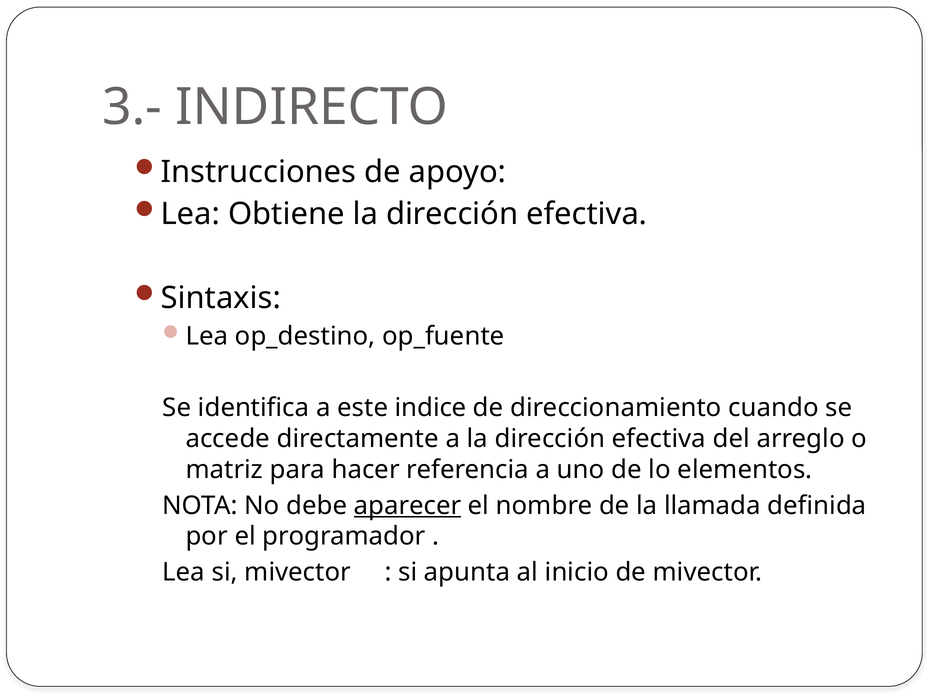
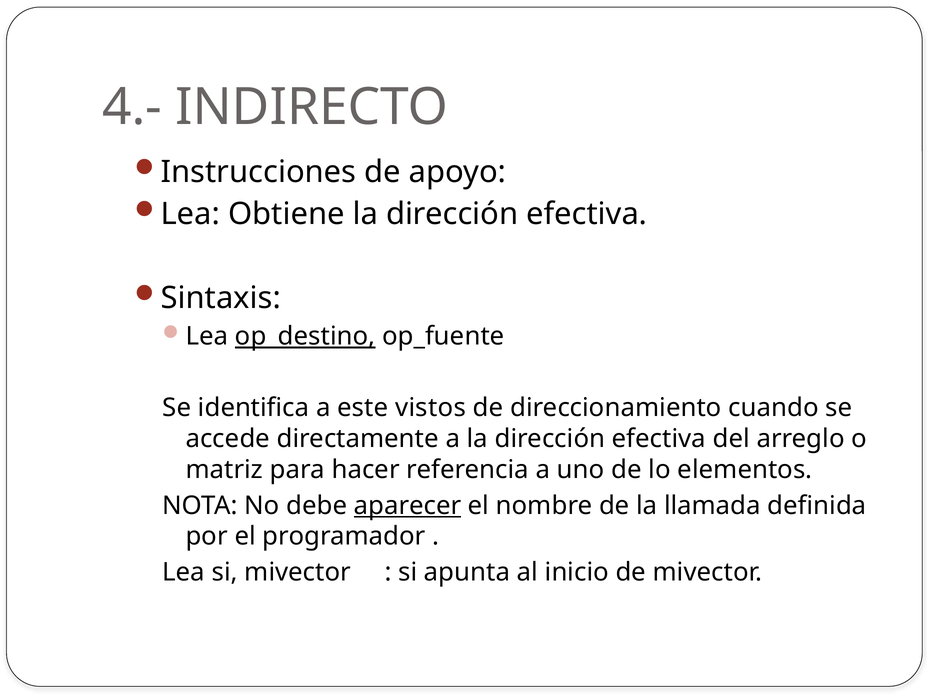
3.-: 3.- -> 4.-
op_destino underline: none -> present
indice: indice -> vistos
